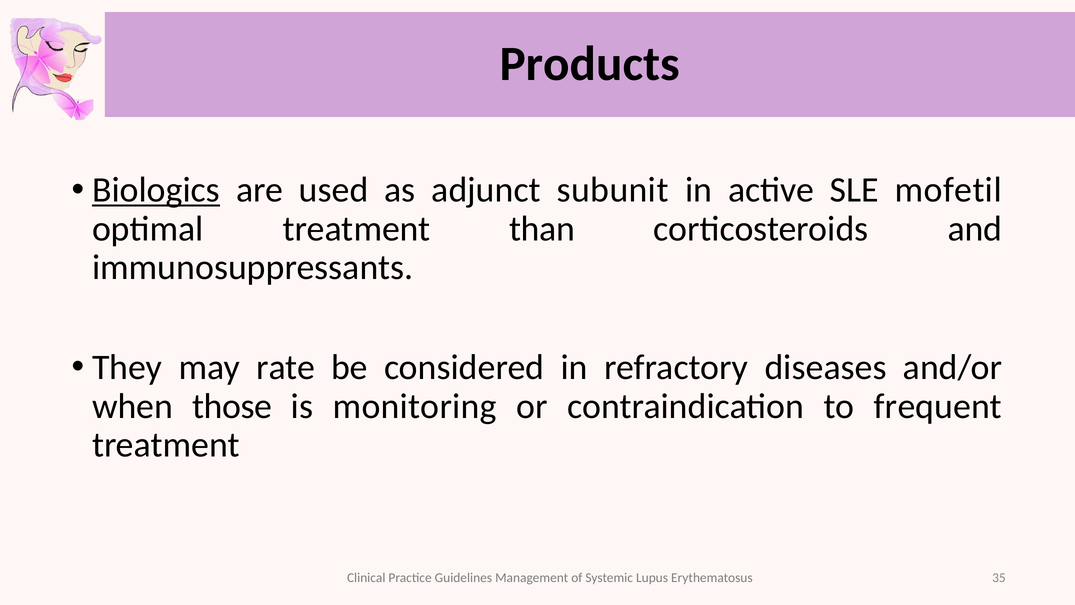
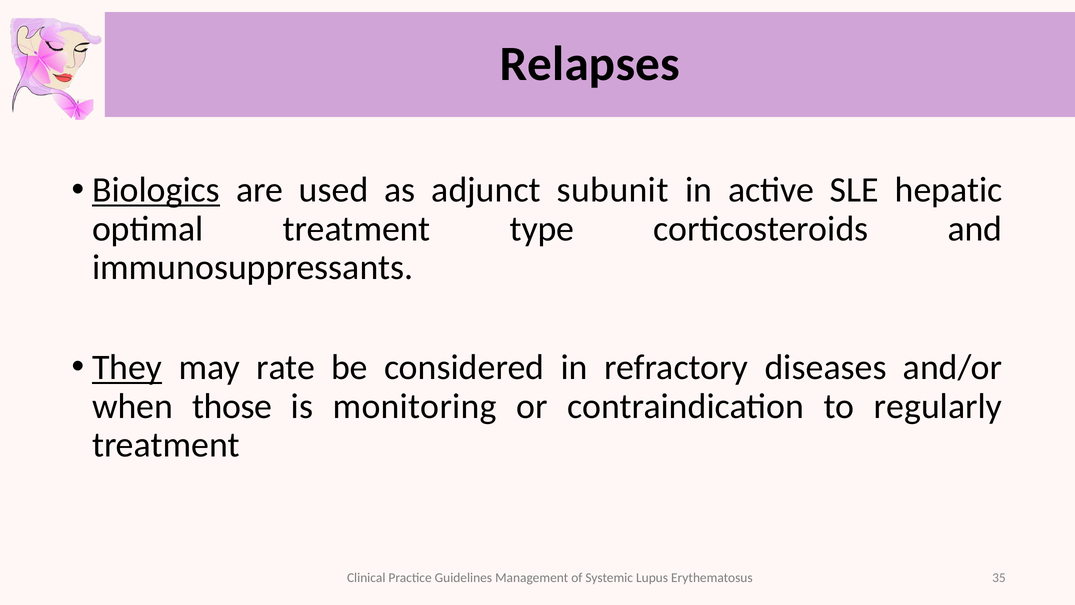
Products: Products -> Relapses
mofetil: mofetil -> hepatic
than: than -> type
They underline: none -> present
frequent: frequent -> regularly
